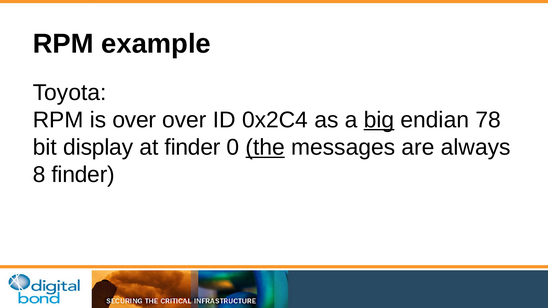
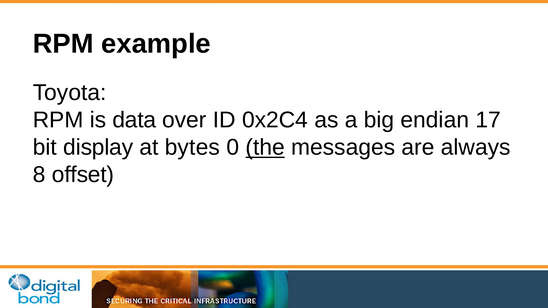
is over: over -> data
big underline: present -> none
78: 78 -> 17
at finder: finder -> bytes
8 finder: finder -> offset
